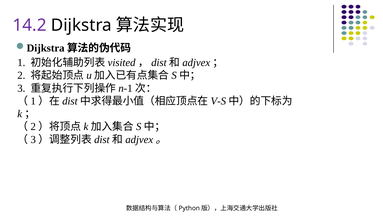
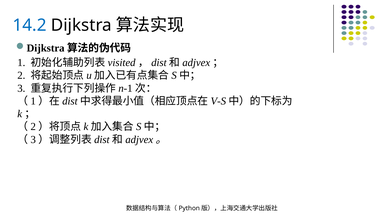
14.2 colour: purple -> blue
